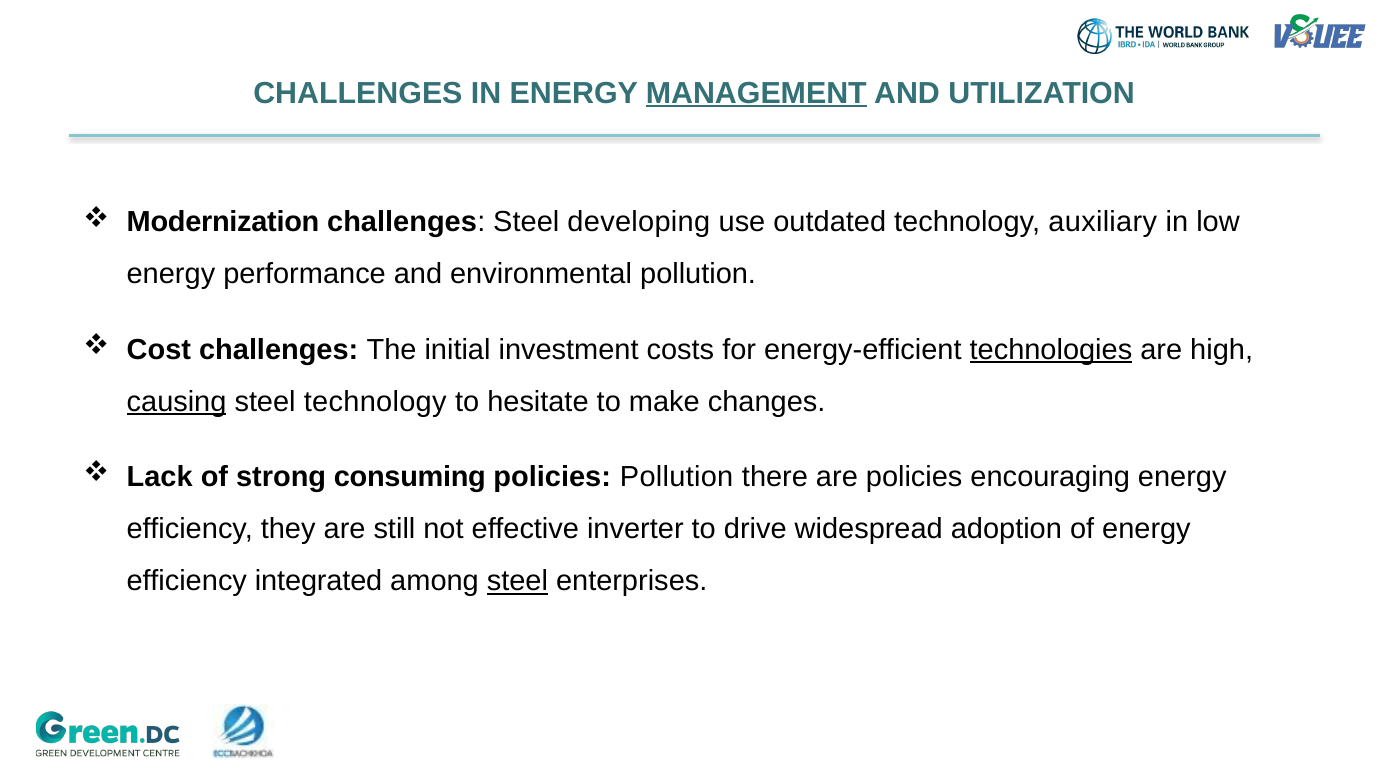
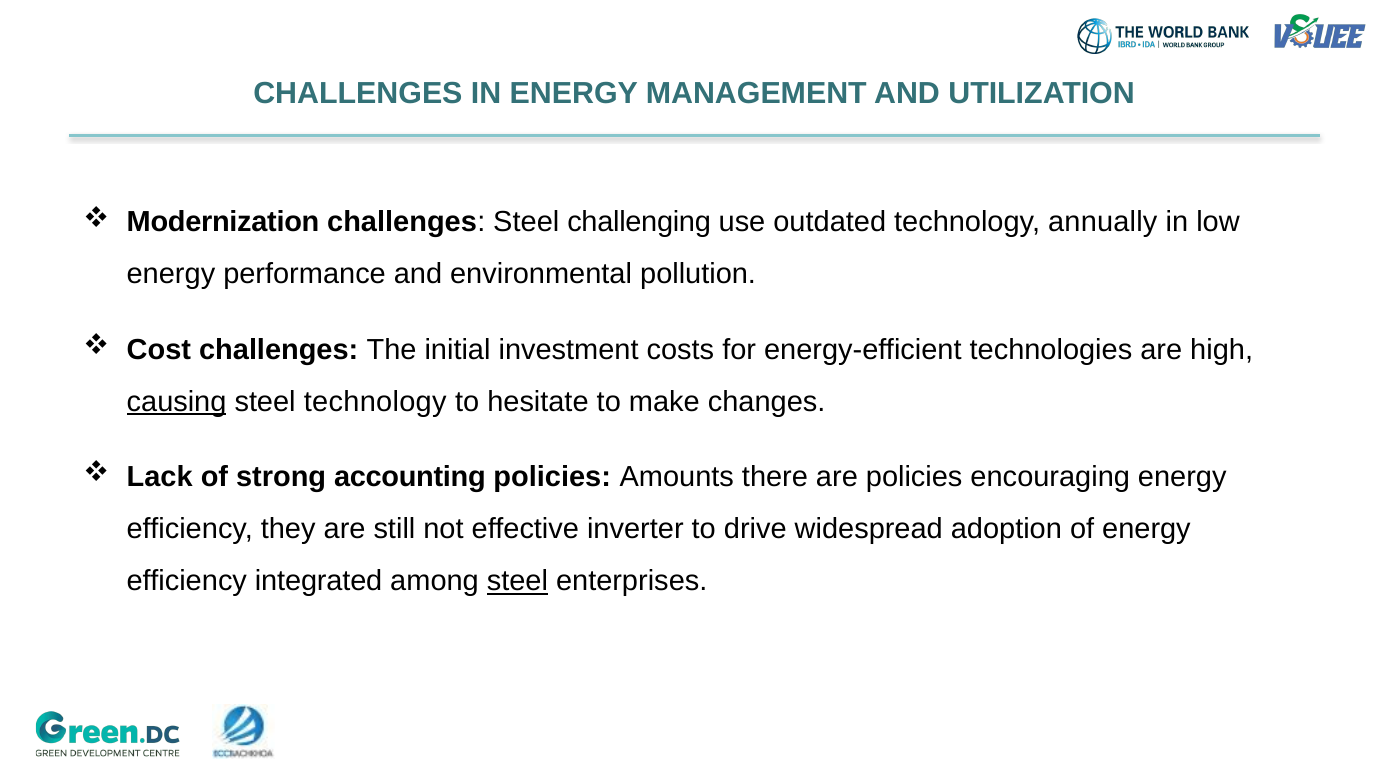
MANAGEMENT underline: present -> none
developing: developing -> challenging
auxiliary: auxiliary -> annually
technologies underline: present -> none
consuming: consuming -> accounting
policies Pollution: Pollution -> Amounts
